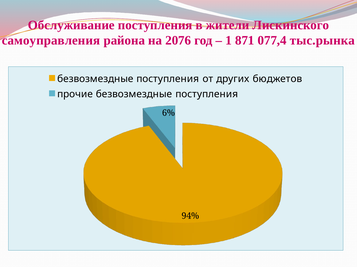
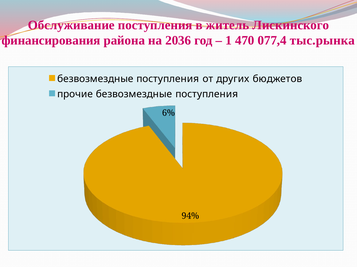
жители: жители -> житель
самоуправления: самоуправления -> финансирования
2076: 2076 -> 2036
871: 871 -> 470
